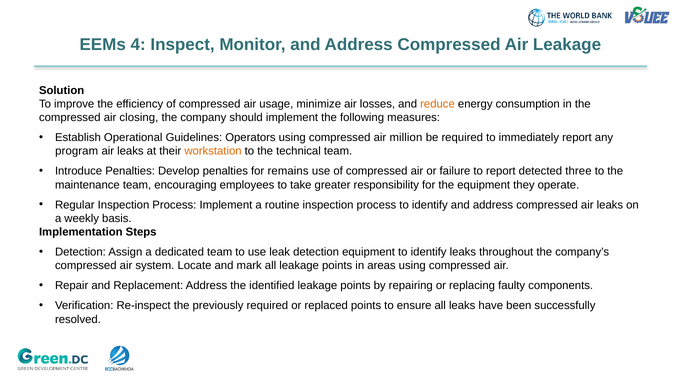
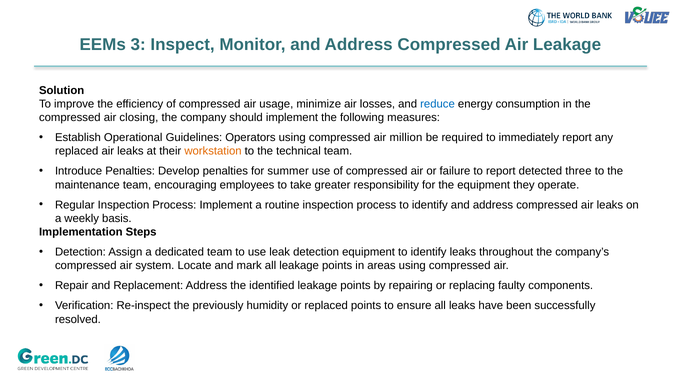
4: 4 -> 3
reduce colour: orange -> blue
program at (77, 151): program -> replaced
remains: remains -> summer
previously required: required -> humidity
